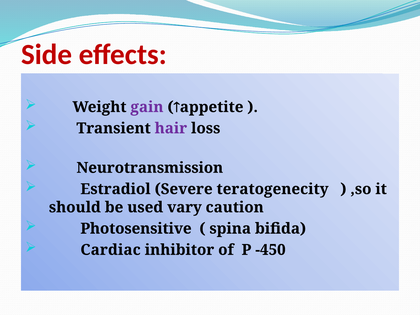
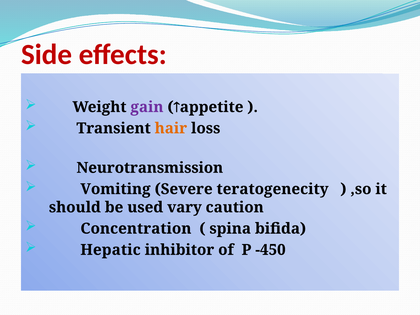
hair colour: purple -> orange
Estradiol: Estradiol -> Vomiting
Photosensitive: Photosensitive -> Concentration
Cardiac: Cardiac -> Hepatic
